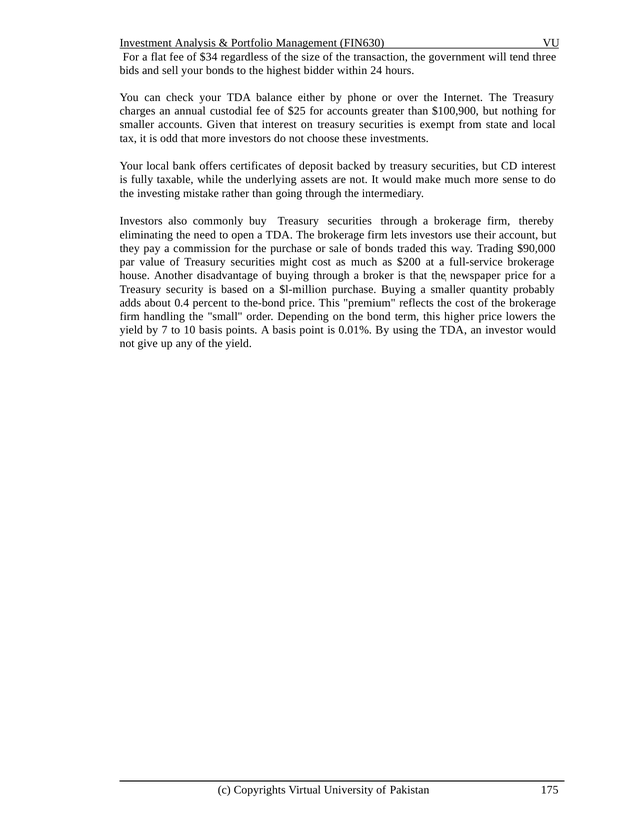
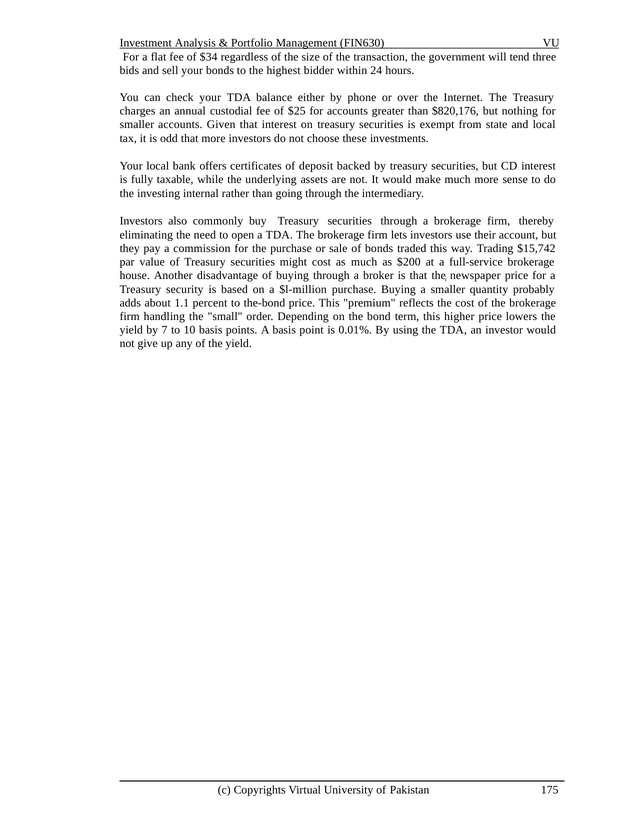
$100,900: $100,900 -> $820,176
mistake: mistake -> internal
$90,000: $90,000 -> $15,742
0.4: 0.4 -> 1.1
